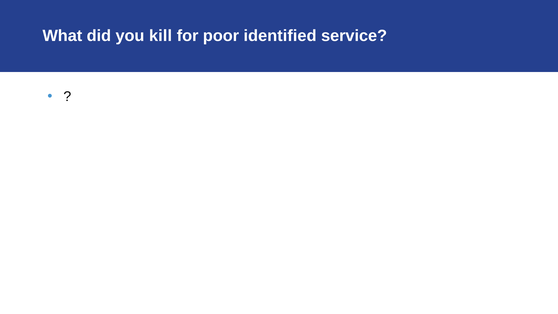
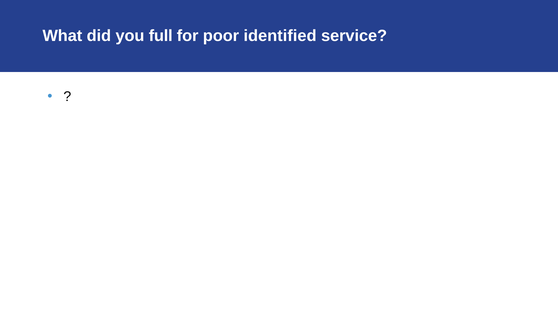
kill: kill -> full
